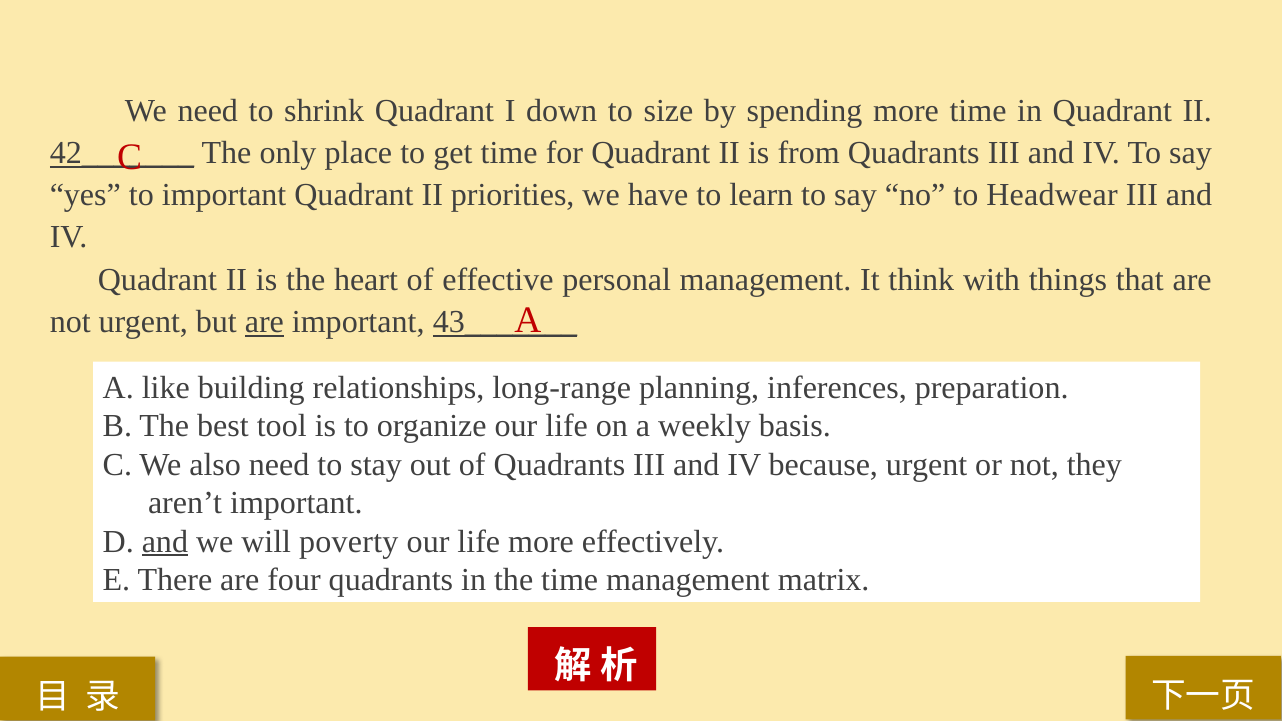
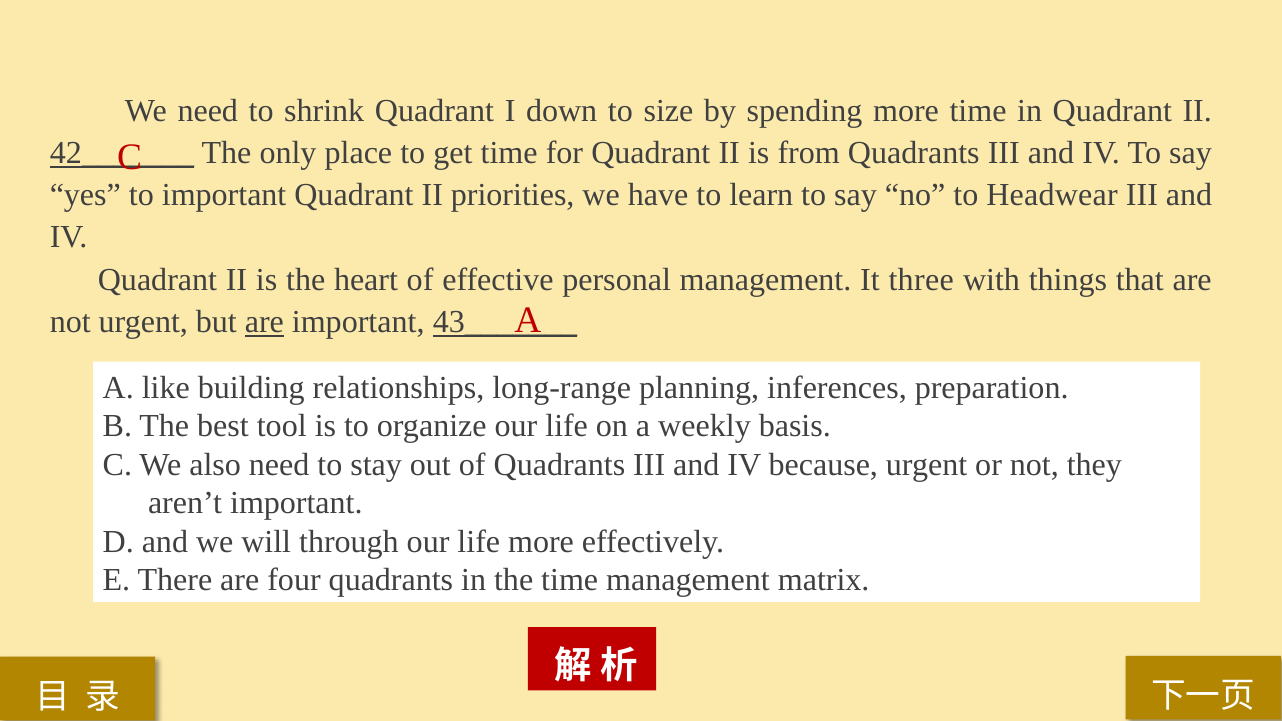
think: think -> three
and at (165, 542) underline: present -> none
poverty: poverty -> through
